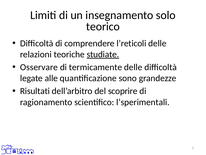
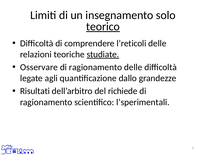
teorico underline: none -> present
termicamente at (96, 67): termicamente -> ragionamento
alle: alle -> agli
sono: sono -> dallo
scoprire: scoprire -> richiede
